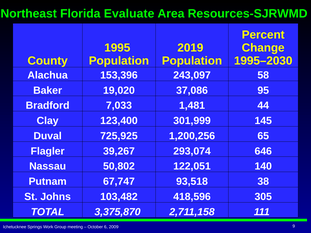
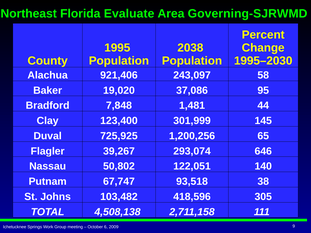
Resources-SJRWMD: Resources-SJRWMD -> Governing-SJRWMD
2019: 2019 -> 2038
153,396: 153,396 -> 921,406
7,033: 7,033 -> 7,848
3,375,870: 3,375,870 -> 4,508,138
